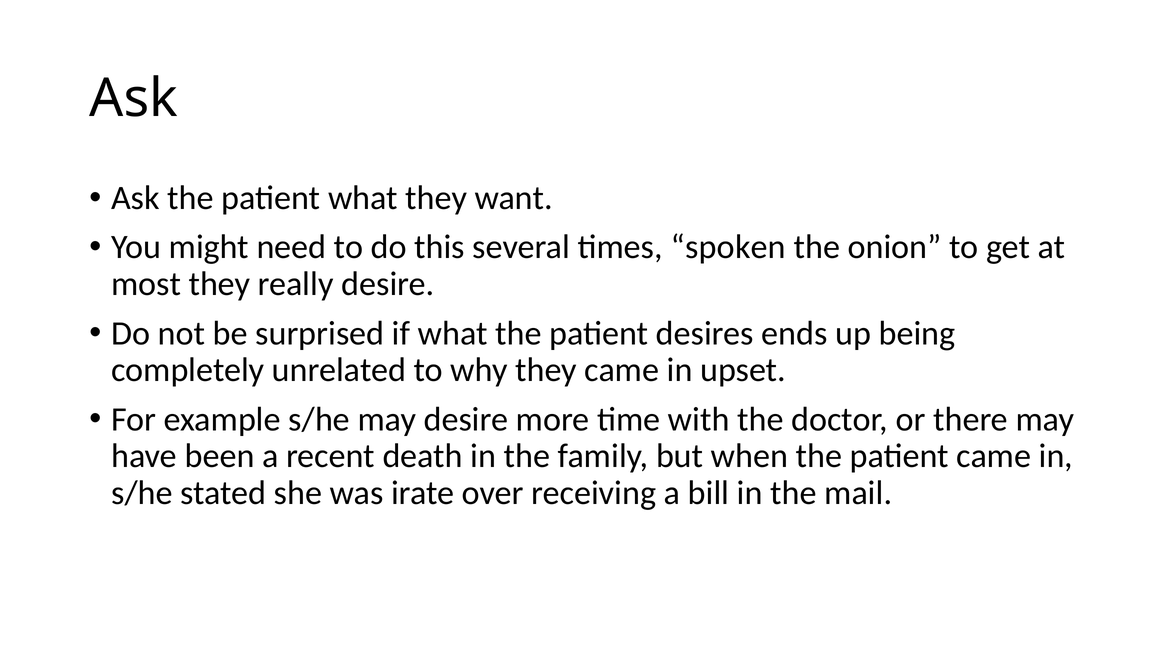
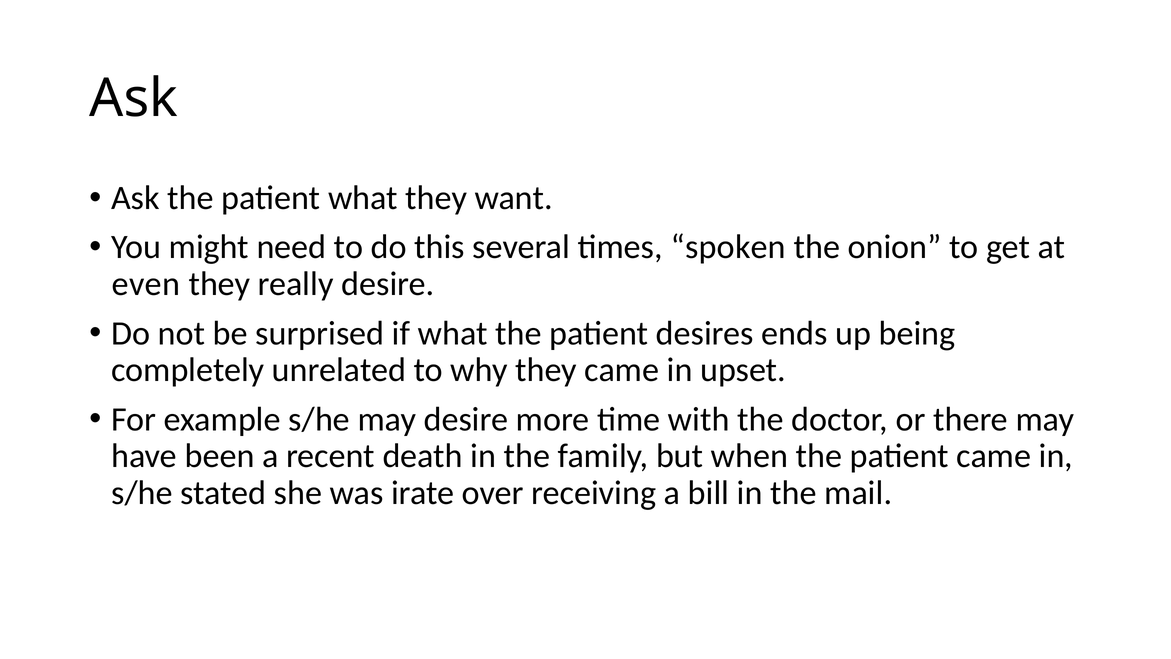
most: most -> even
